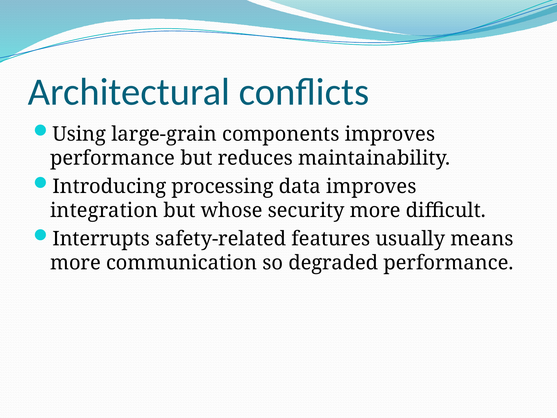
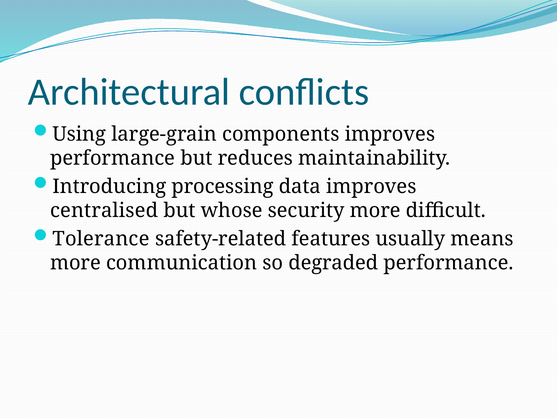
integration: integration -> centralised
Interrupts: Interrupts -> Tolerance
